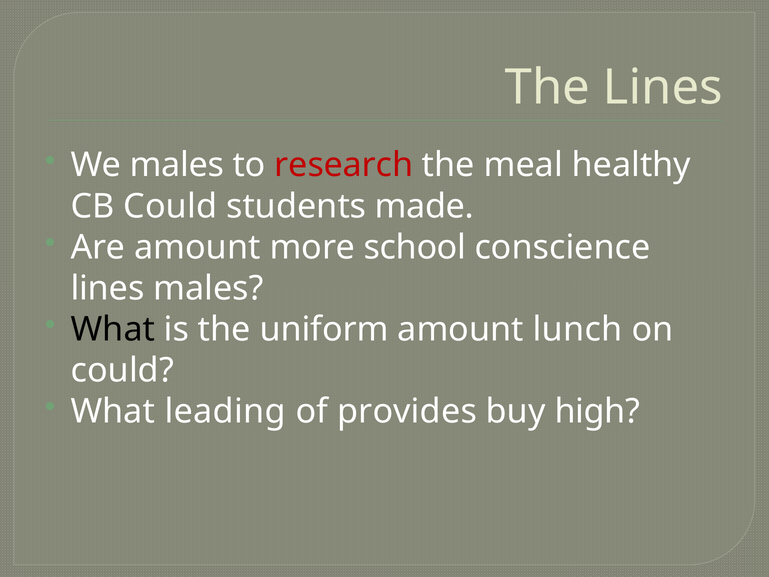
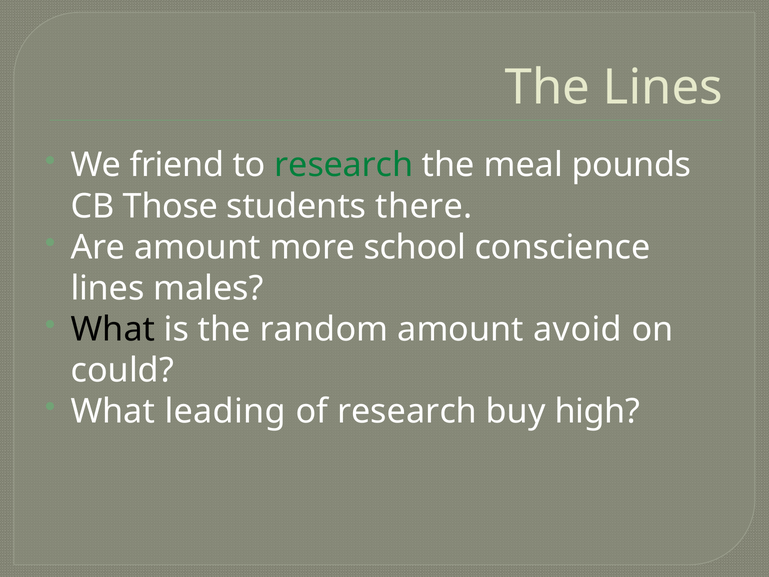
We males: males -> friend
research at (344, 165) colour: red -> green
healthy: healthy -> pounds
CB Could: Could -> Those
made: made -> there
uniform: uniform -> random
lunch: lunch -> avoid
of provides: provides -> research
